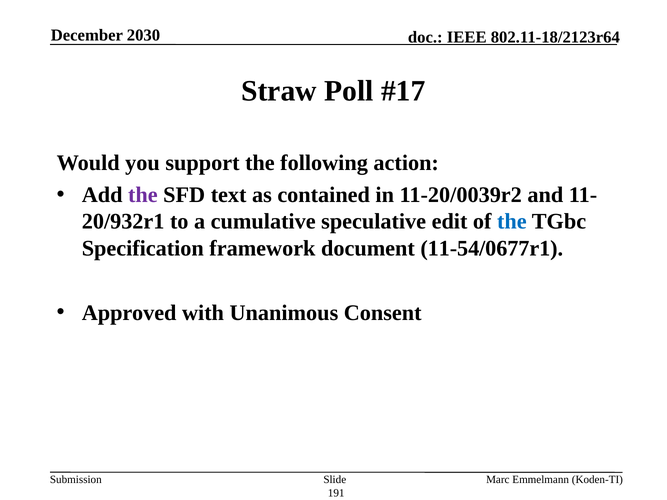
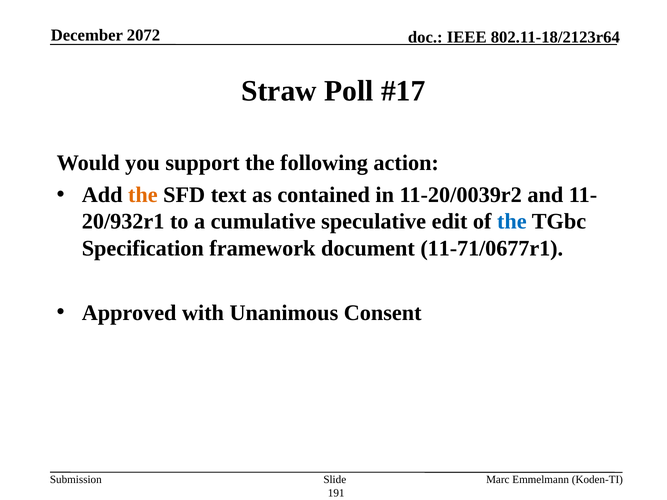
2030: 2030 -> 2072
the at (143, 195) colour: purple -> orange
11-54/0677r1: 11-54/0677r1 -> 11-71/0677r1
